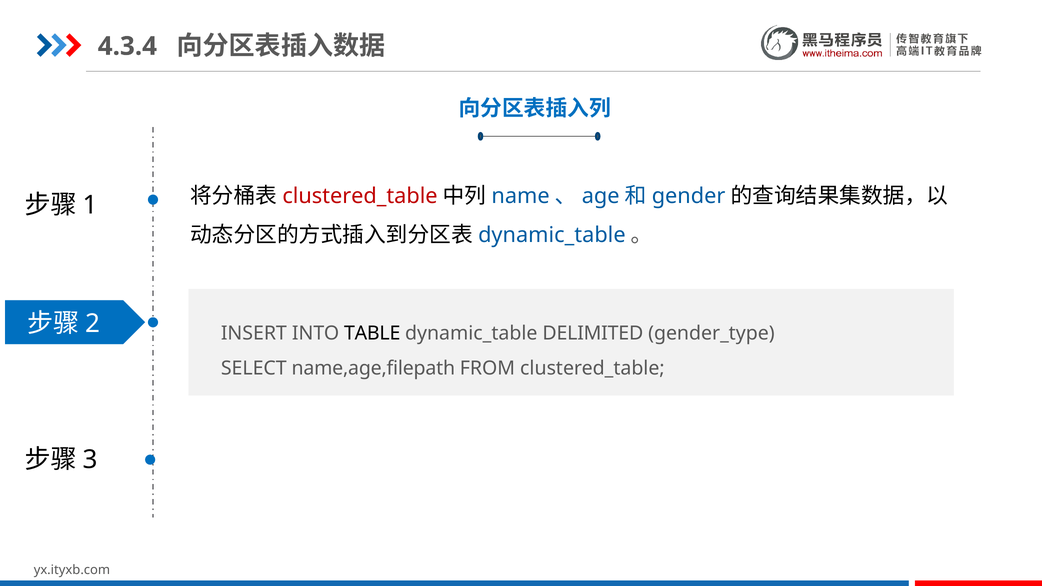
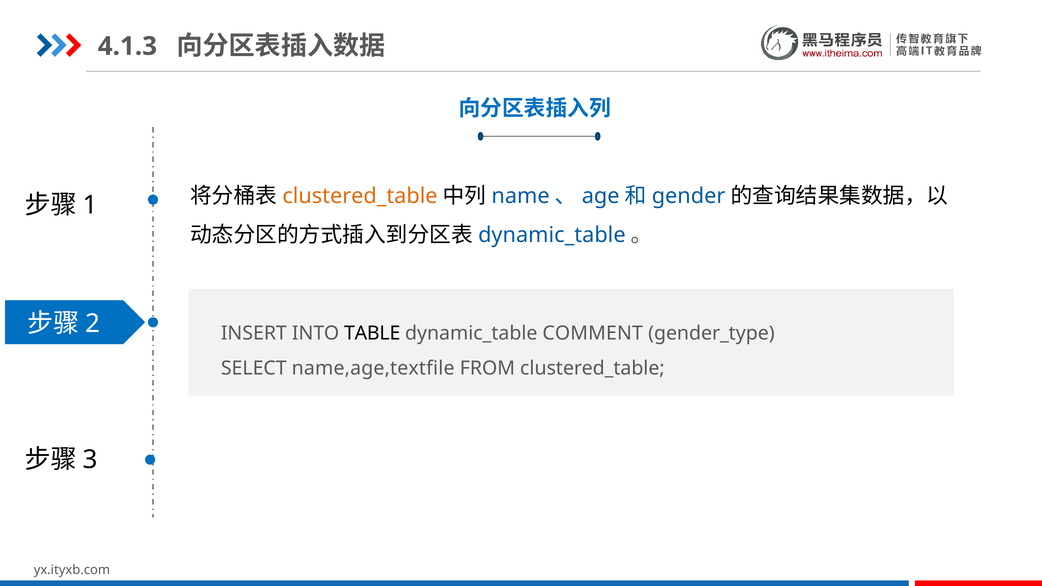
4.3.4: 4.3.4 -> 4.1.3
clustered_table at (360, 196) colour: red -> orange
DELIMITED: DELIMITED -> COMMENT
name,age,filepath: name,age,filepath -> name,age,textfile
